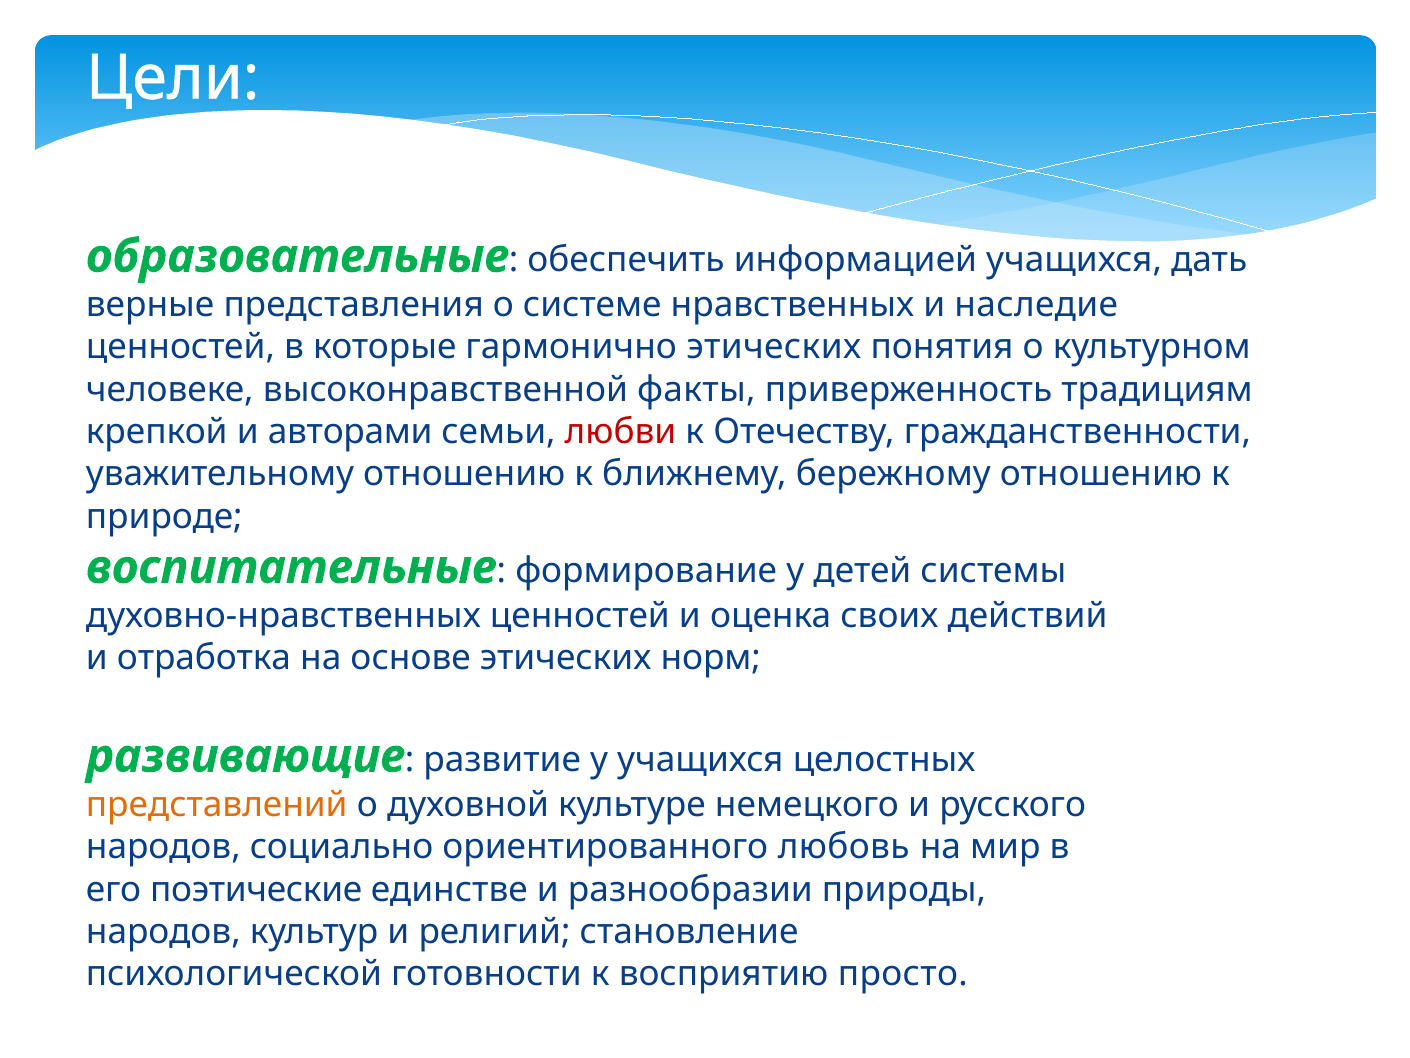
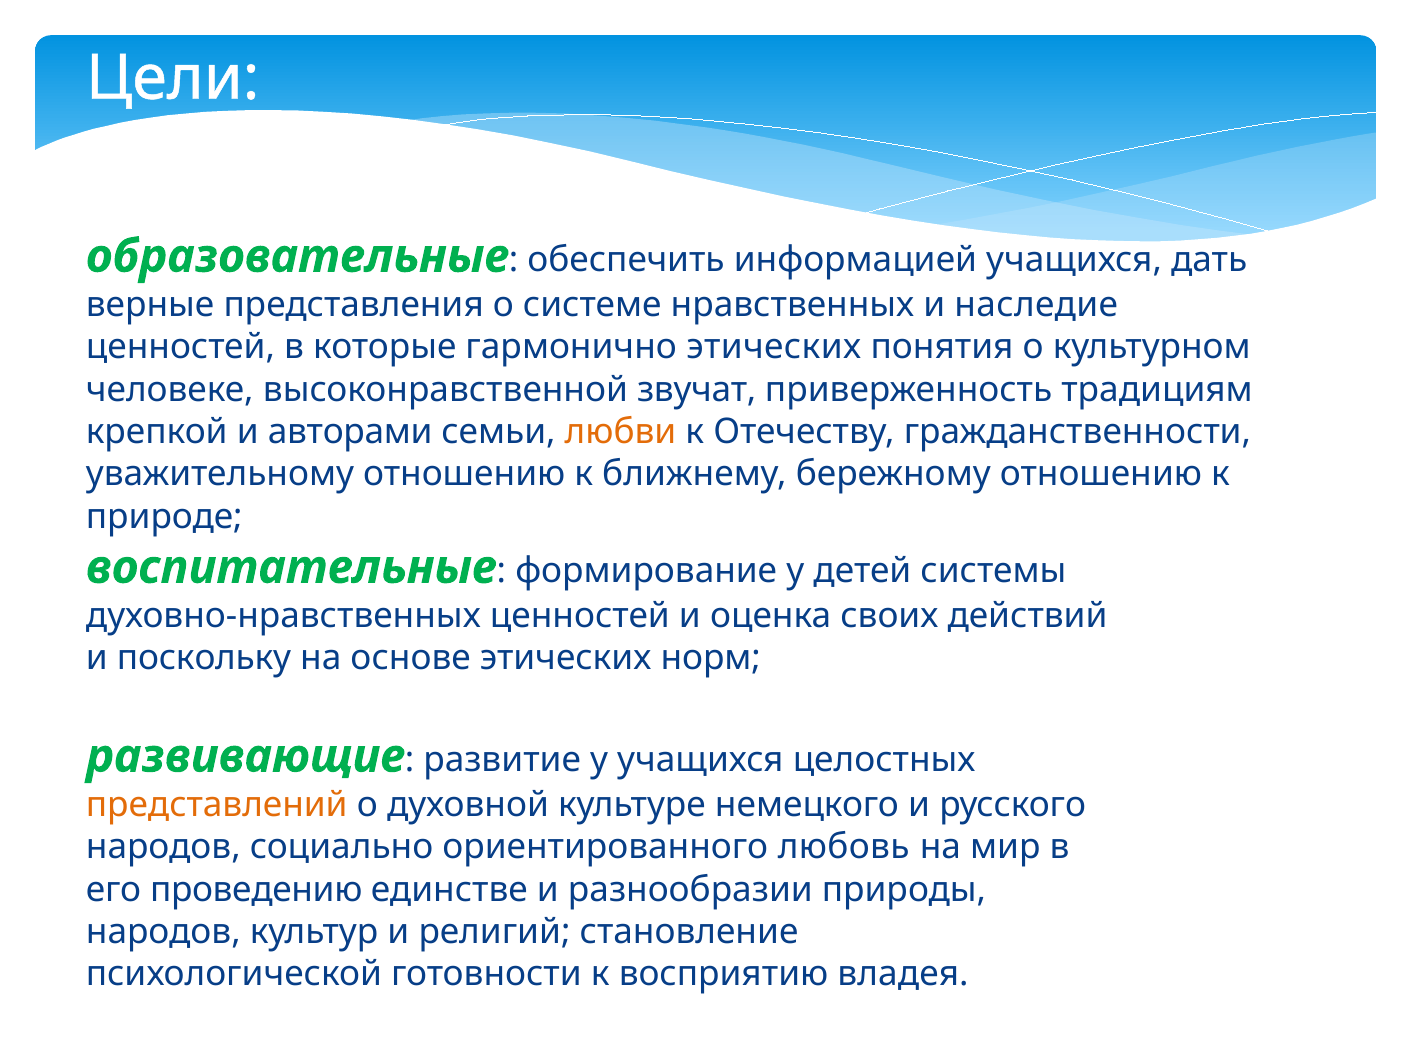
факты: факты -> звучат
любви colour: red -> orange
отработка: отработка -> поскольку
поэтические: поэтические -> проведению
просто: просто -> владея
